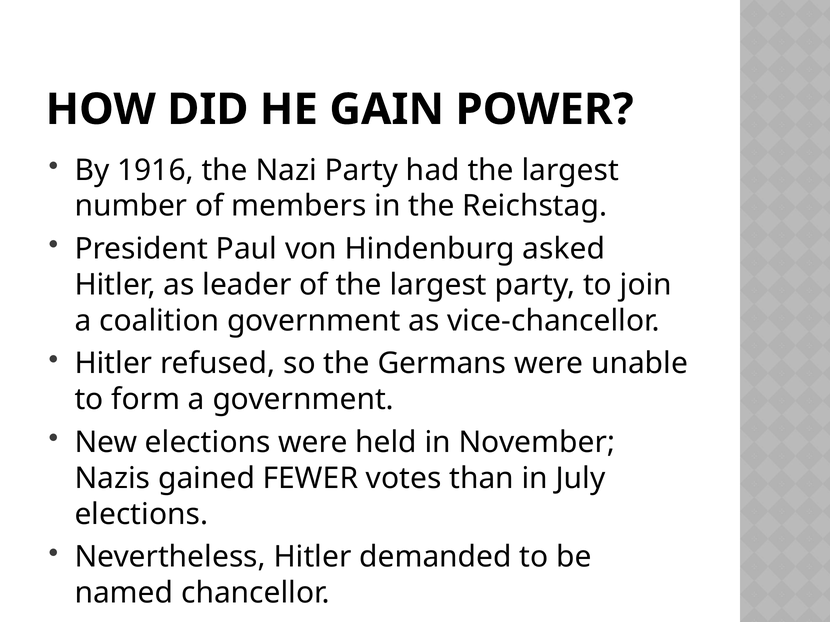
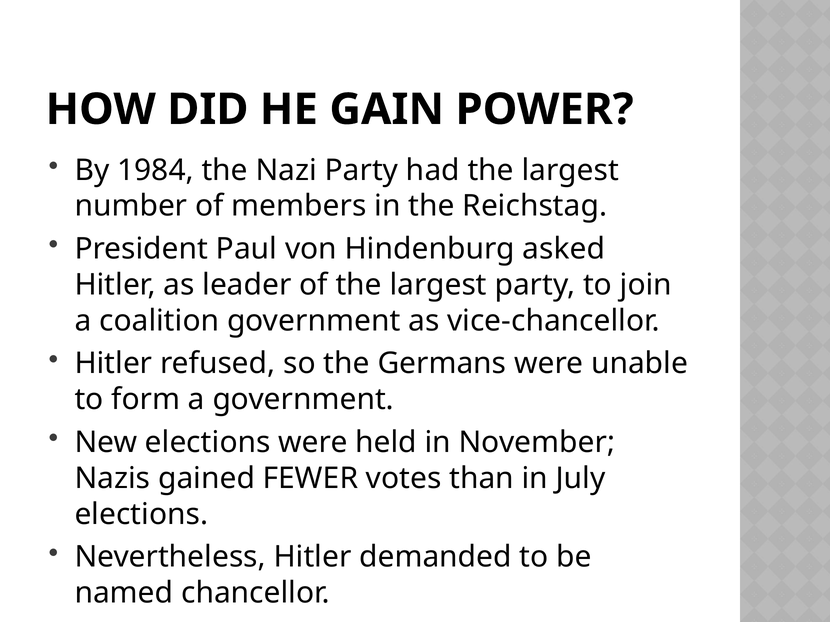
1916: 1916 -> 1984
